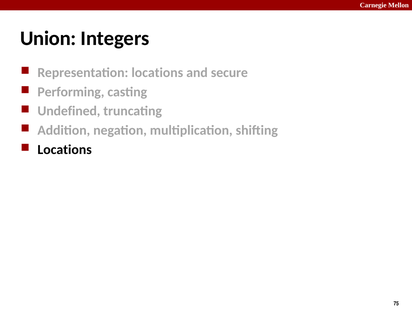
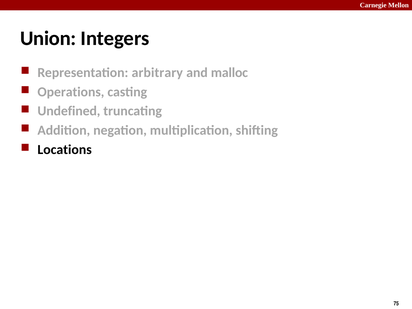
Representation locations: locations -> arbitrary
secure: secure -> malloc
Performing: Performing -> Operations
